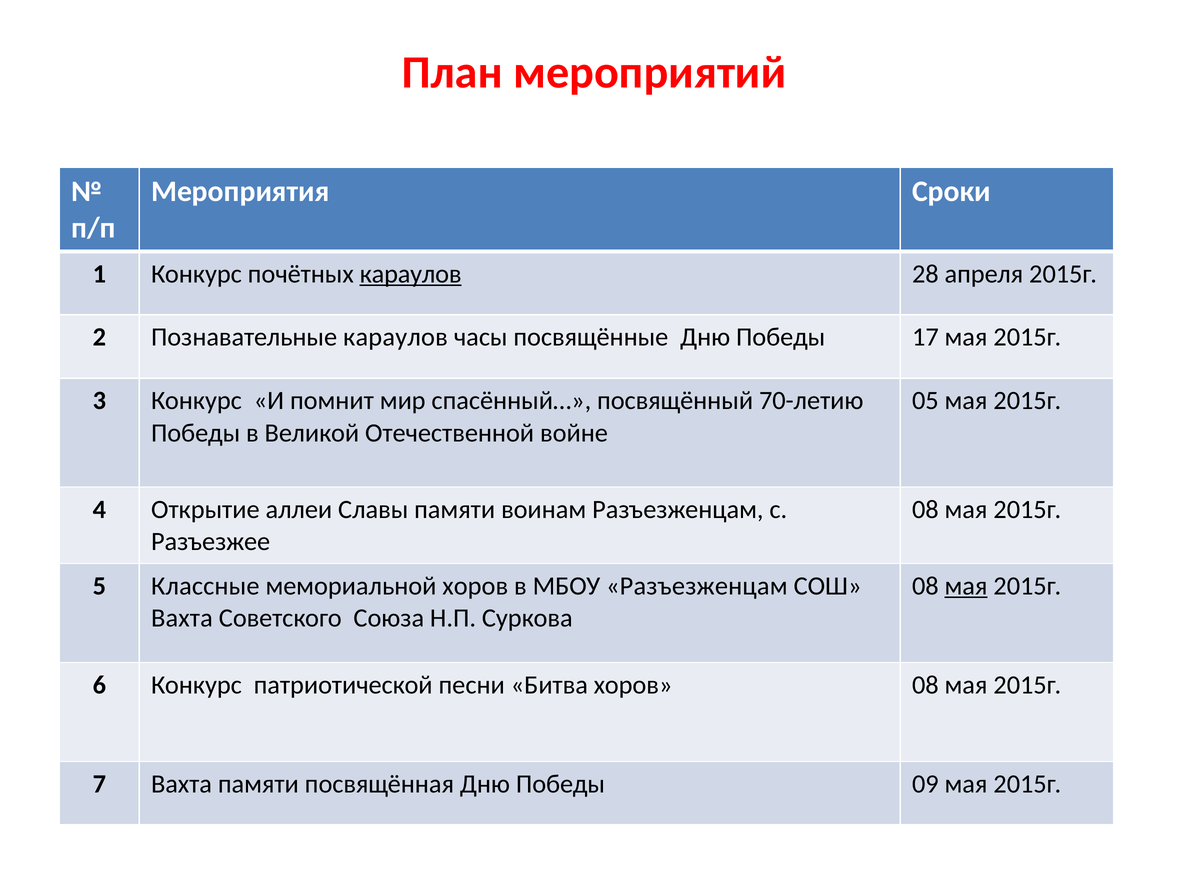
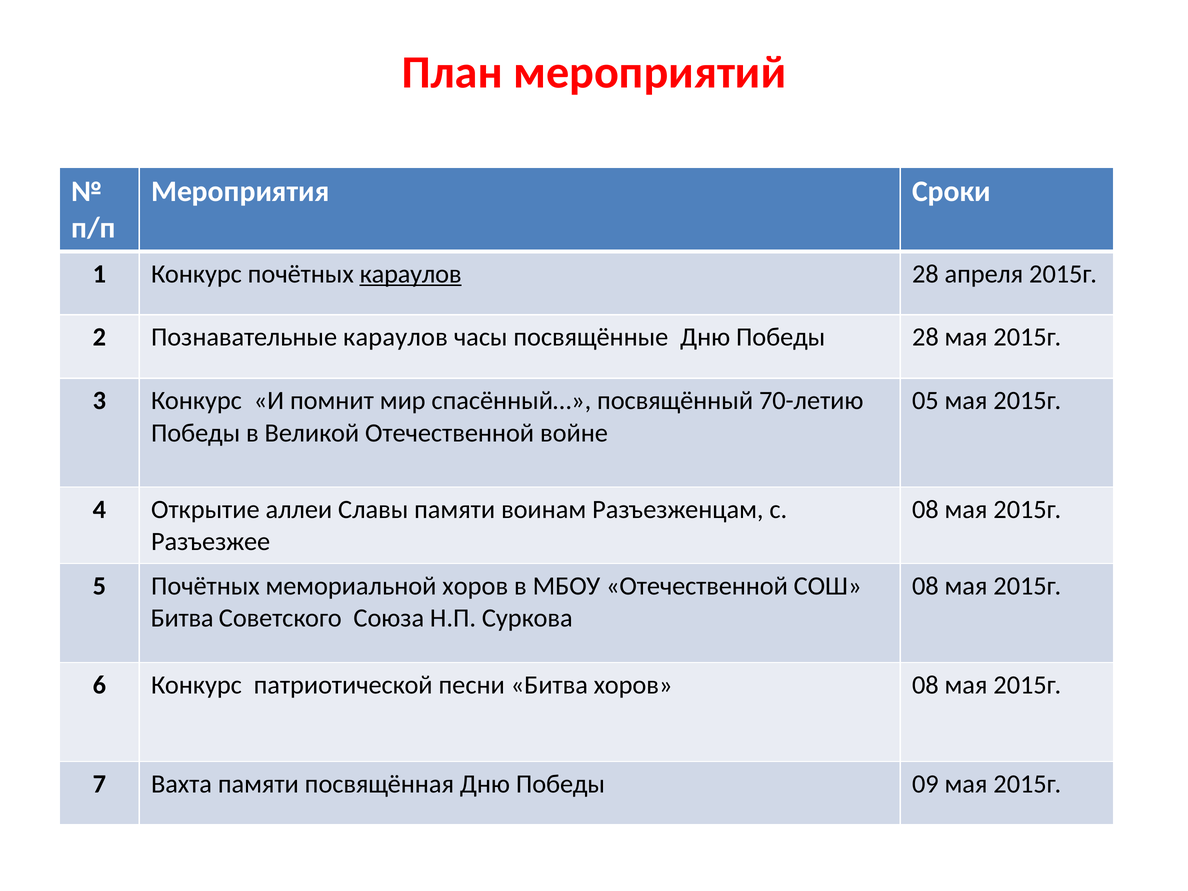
Победы 17: 17 -> 28
5 Классные: Классные -> Почётных
МБОУ Разъезженцам: Разъезженцам -> Отечественной
мая at (966, 586) underline: present -> none
Вахта at (182, 618): Вахта -> Битва
